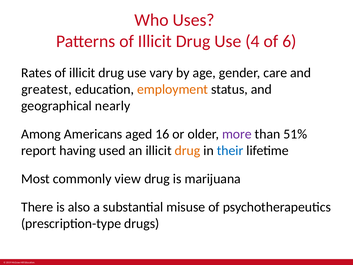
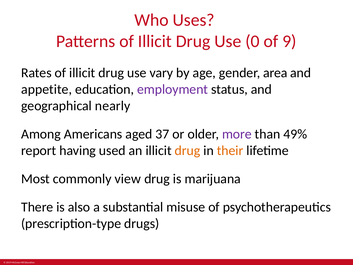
4: 4 -> 0
6: 6 -> 9
care: care -> area
greatest: greatest -> appetite
employment colour: orange -> purple
16: 16 -> 37
51%: 51% -> 49%
their colour: blue -> orange
